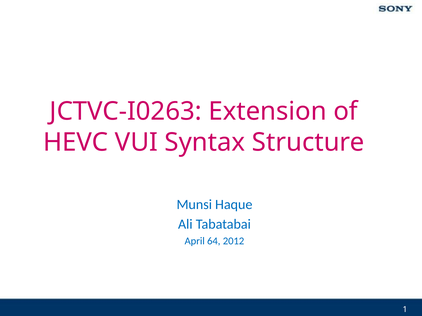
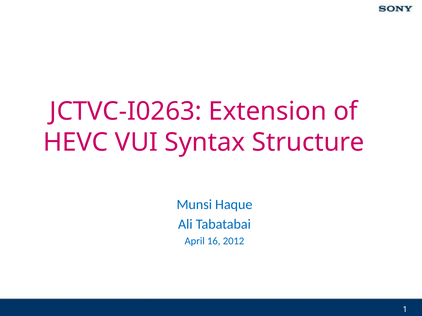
64: 64 -> 16
